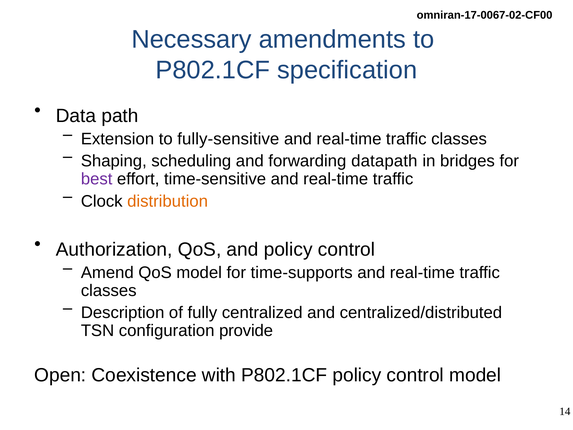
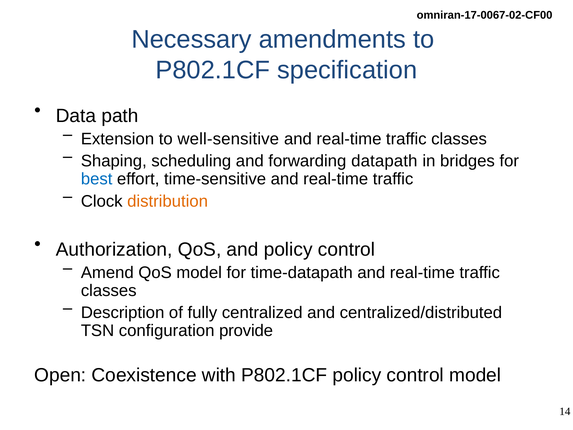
fully-sensitive: fully-sensitive -> well-sensitive
best colour: purple -> blue
time-supports: time-supports -> time-datapath
